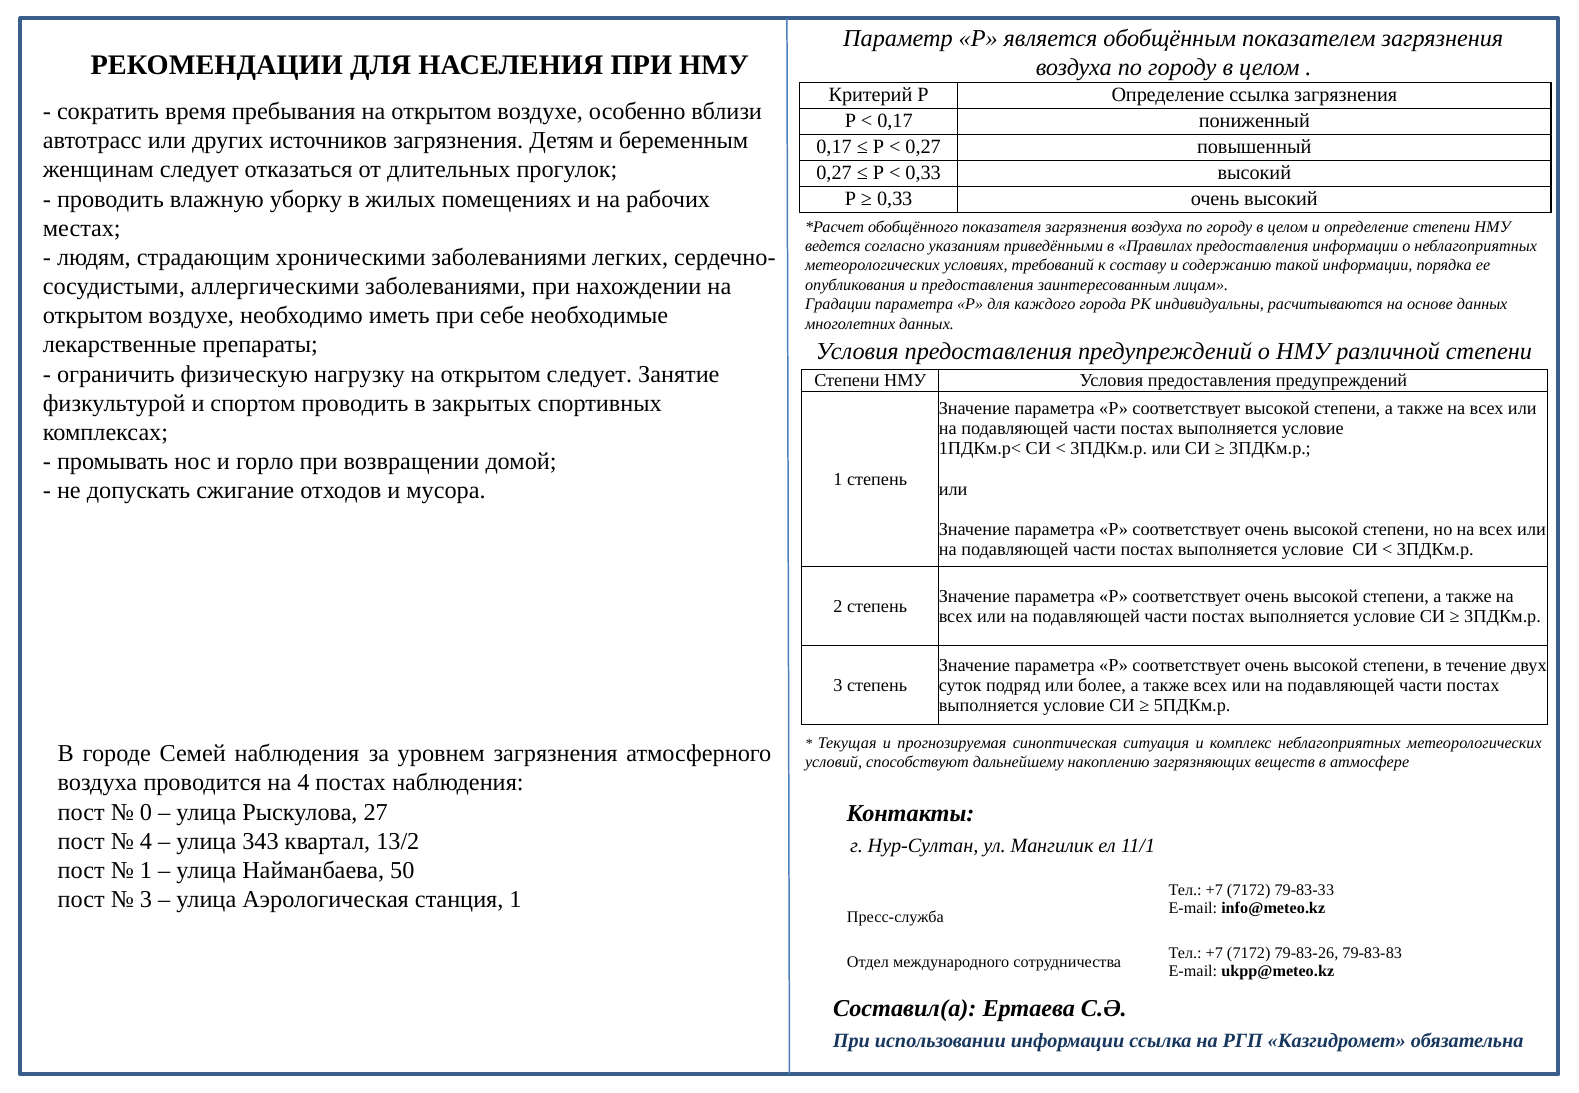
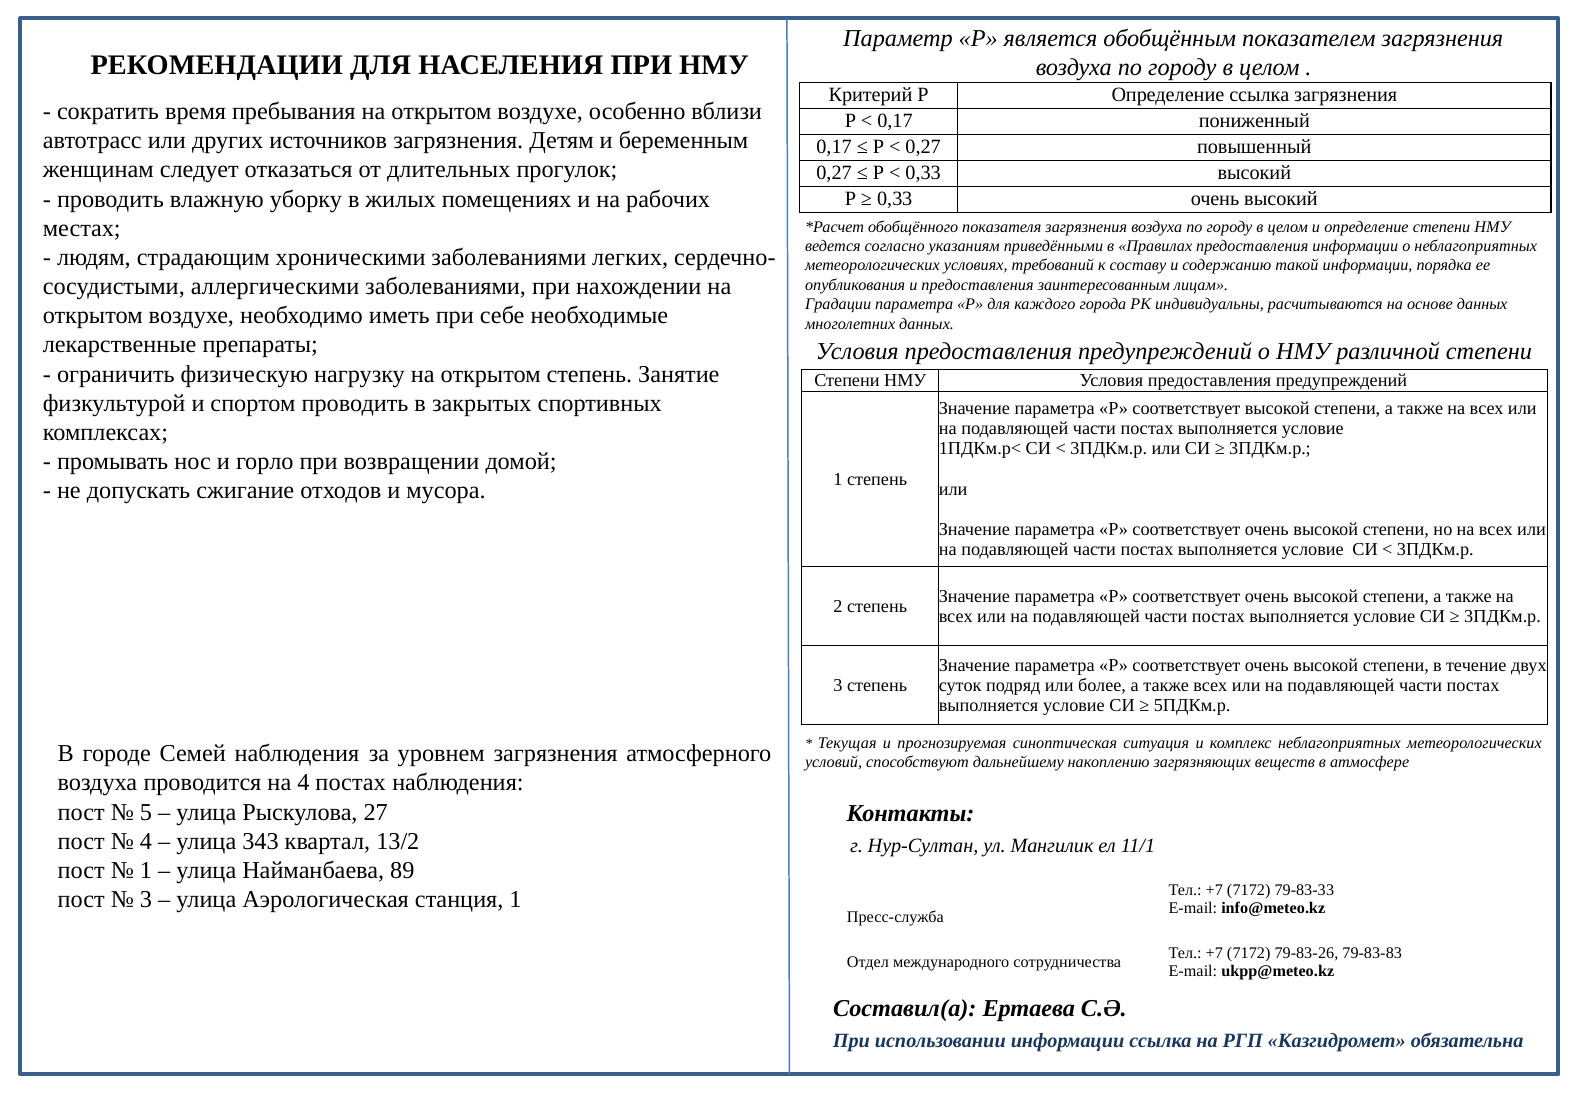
открытом следует: следует -> степень
0: 0 -> 5
50: 50 -> 89
